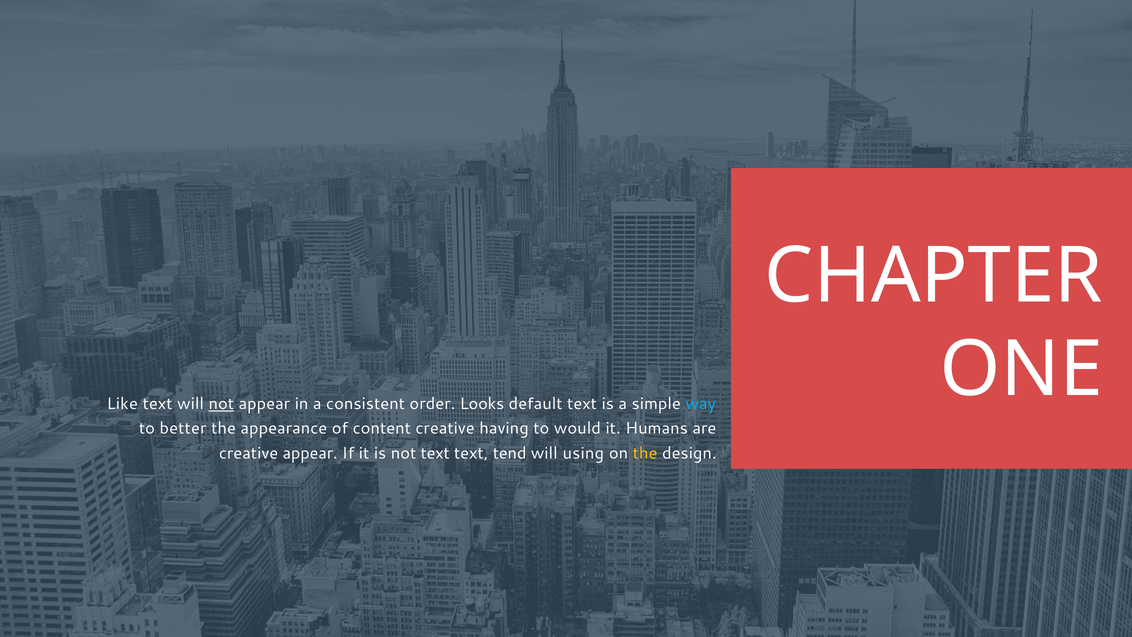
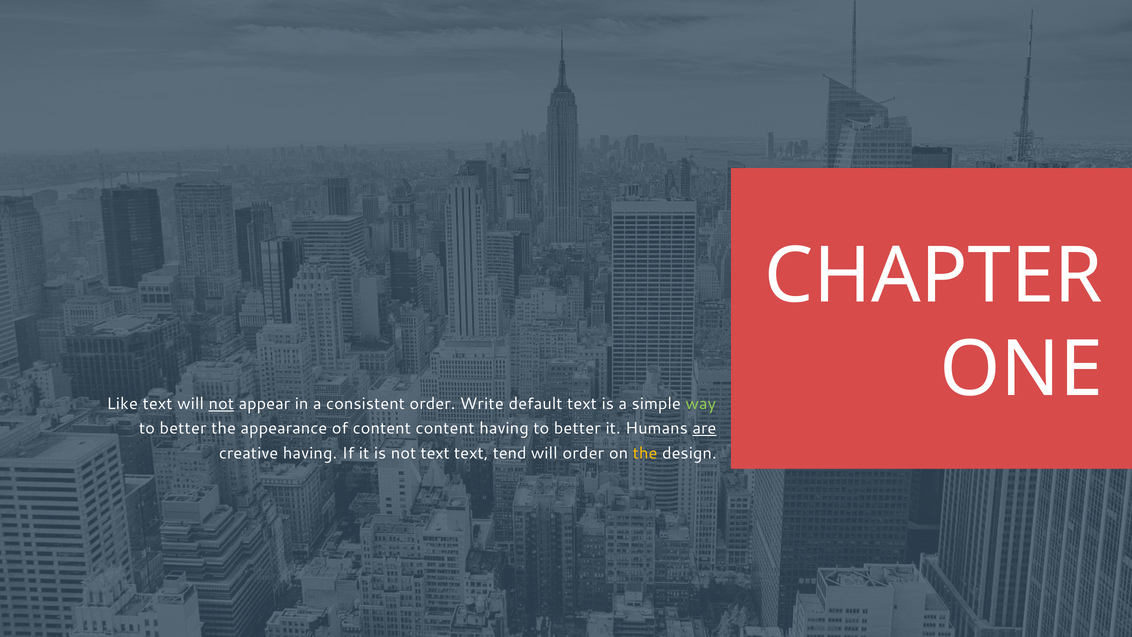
Looks: Looks -> Write
way colour: light blue -> light green
content creative: creative -> content
having to would: would -> better
are underline: none -> present
creative appear: appear -> having
will using: using -> order
